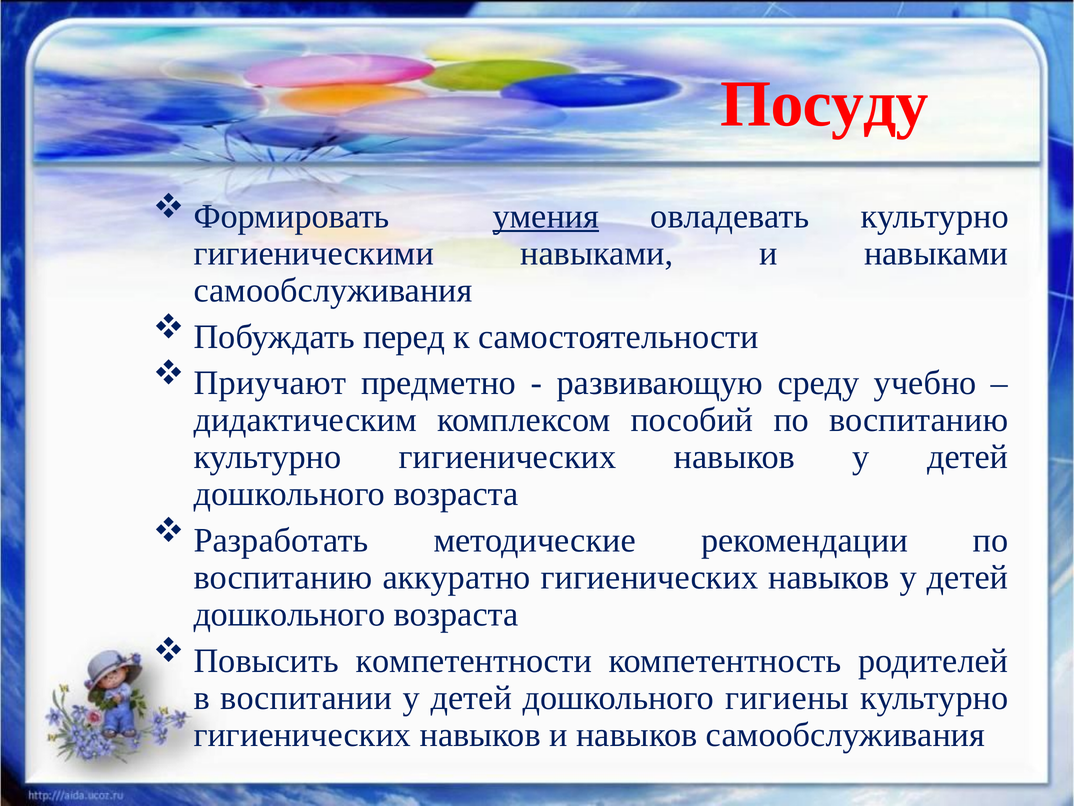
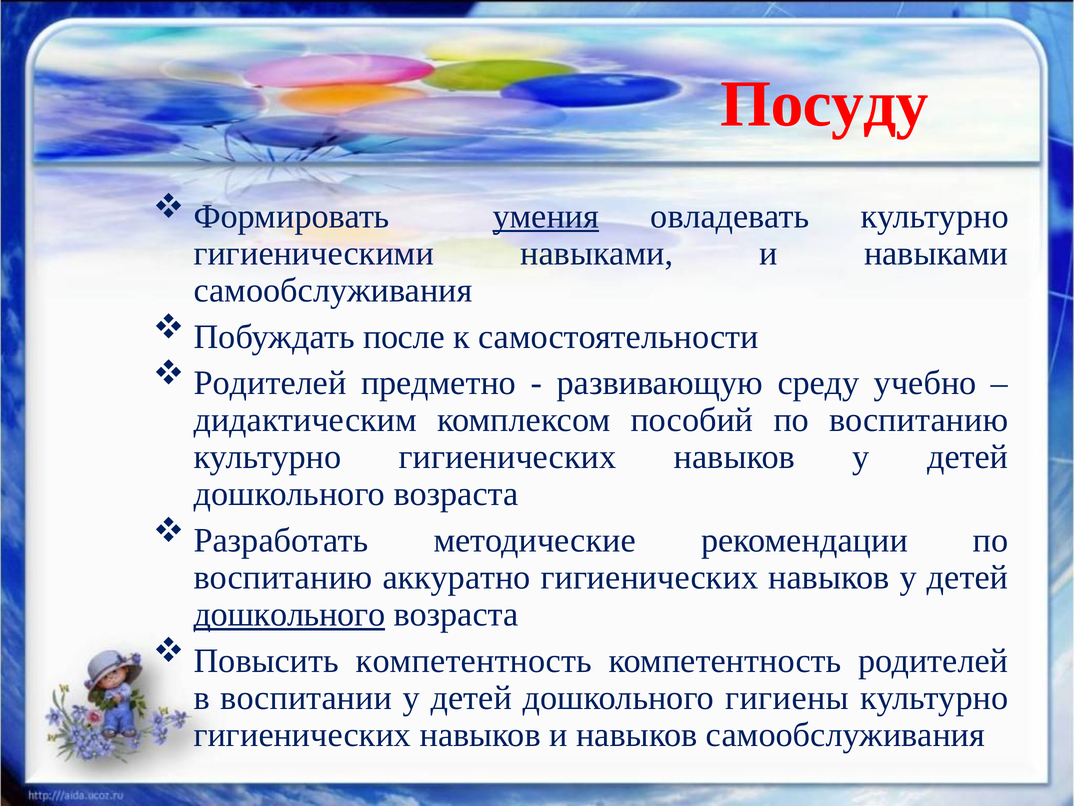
перед: перед -> после
Приучают at (270, 383): Приучают -> Родителей
дошкольного at (289, 614) underline: none -> present
Повысить компетентности: компетентности -> компетентность
